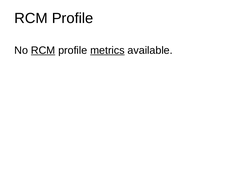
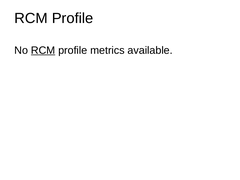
metrics underline: present -> none
